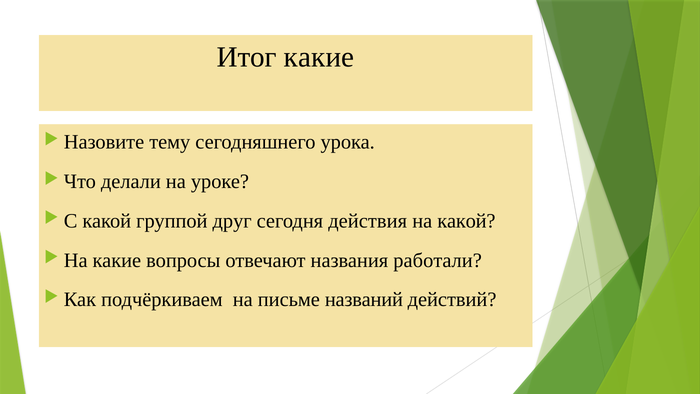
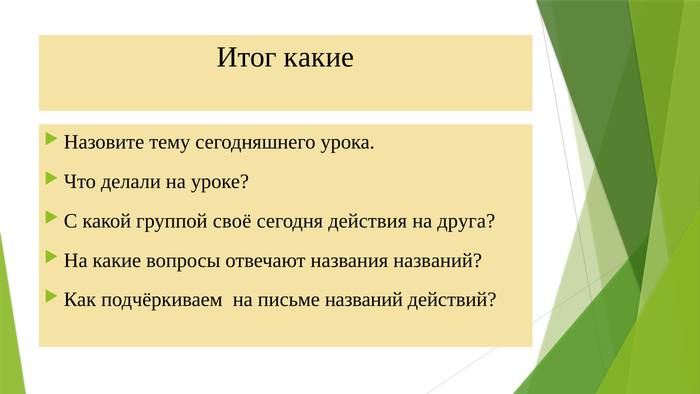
друг: друг -> своё
на какой: какой -> друга
названия работали: работали -> названий
